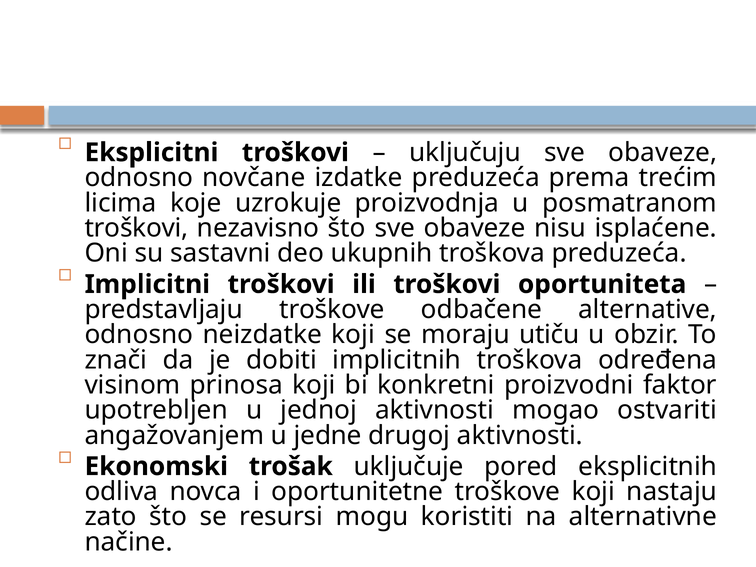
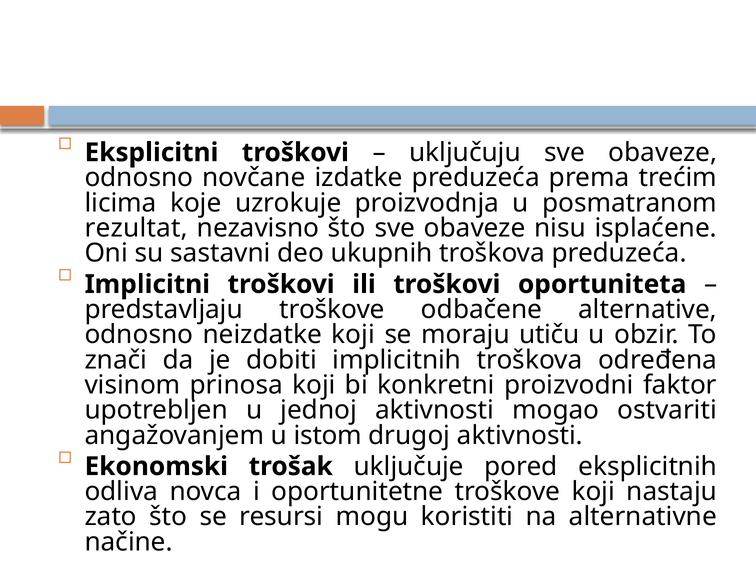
troškovi at (137, 228): troškovi -> rezultat
jedne: jedne -> istom
